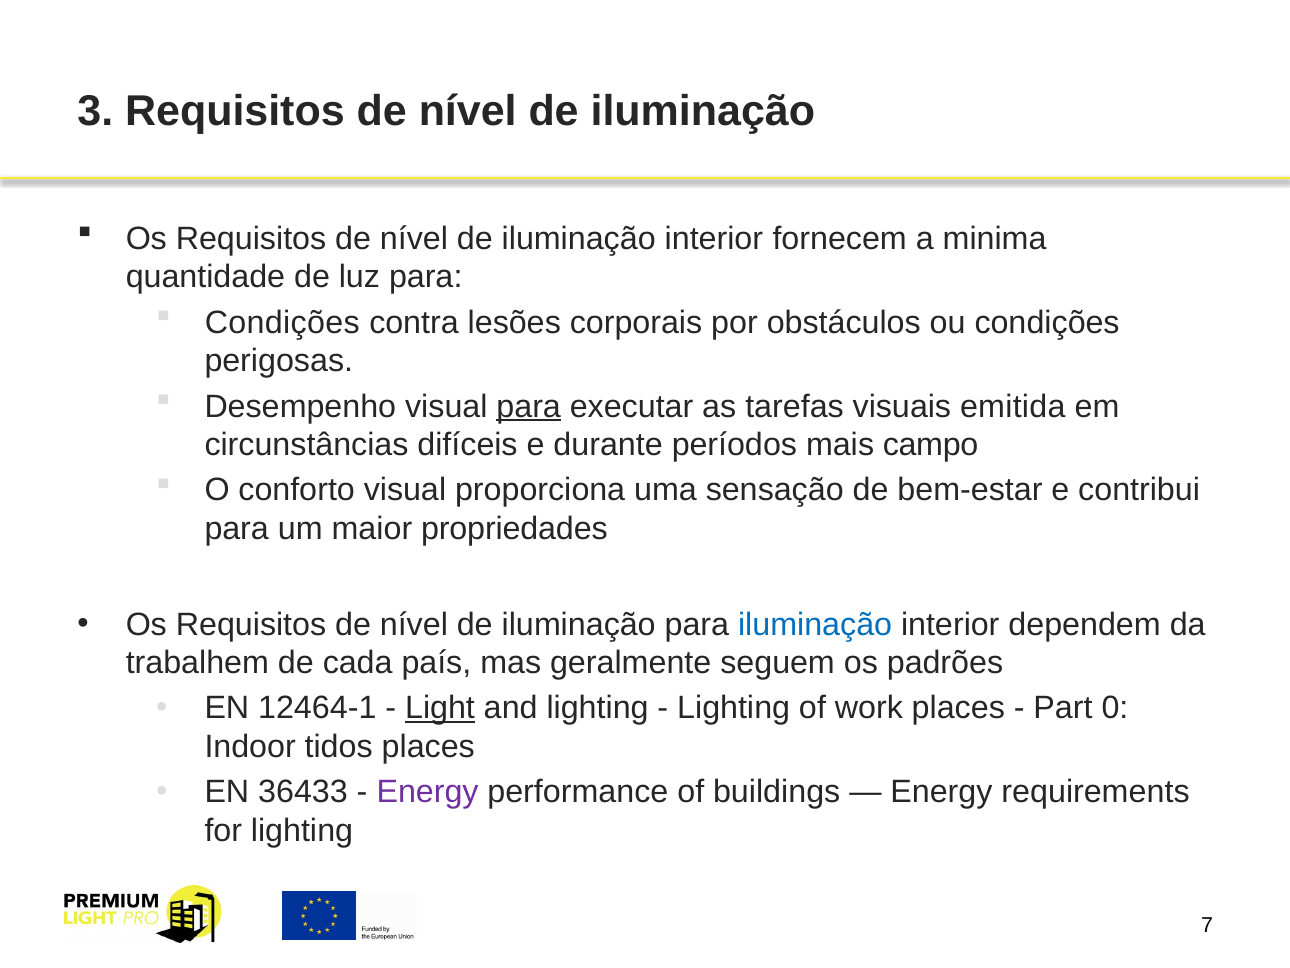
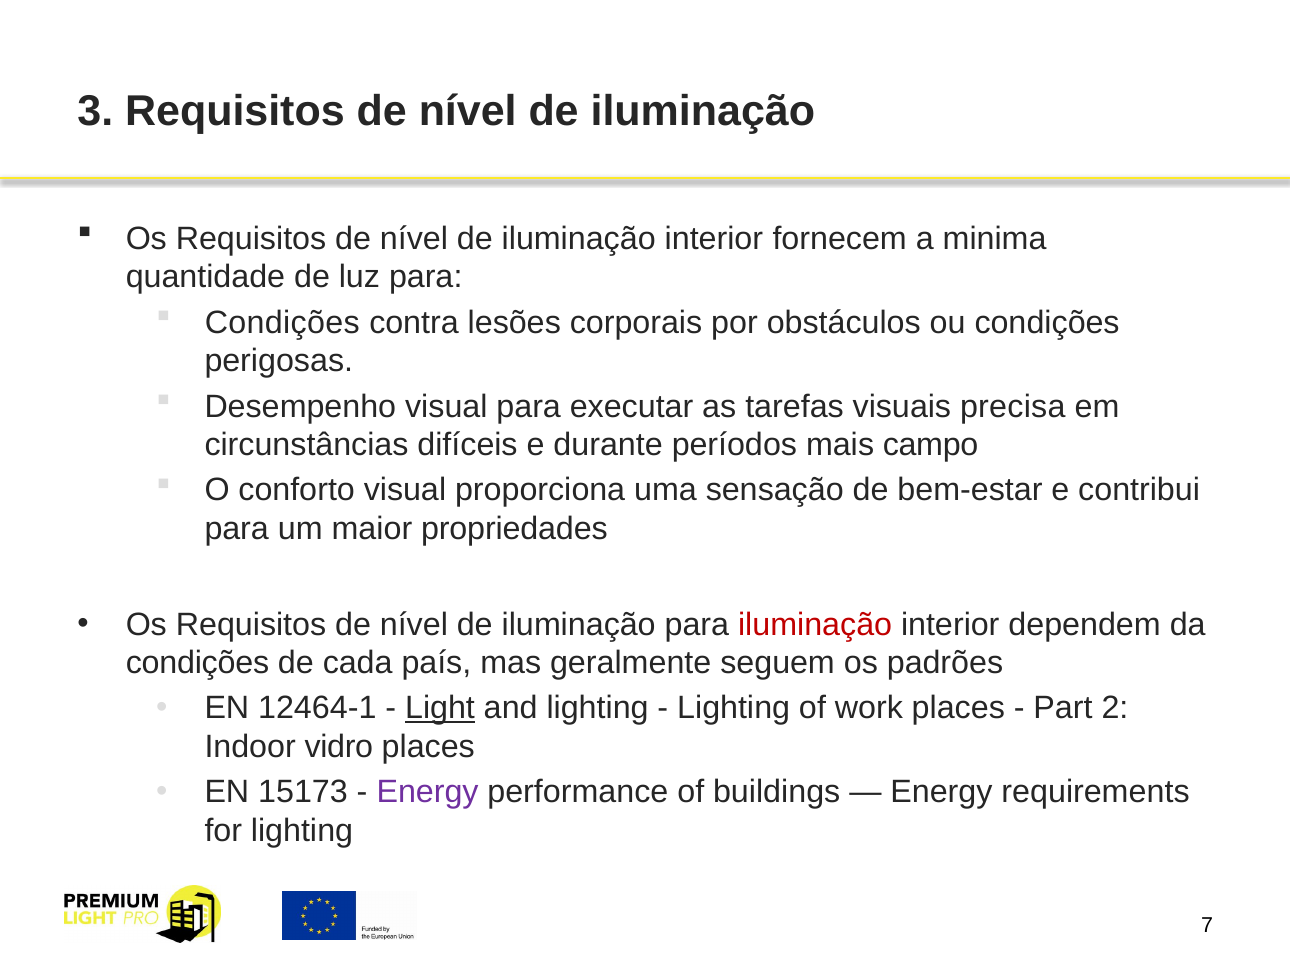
para at (529, 406) underline: present -> none
emitida: emitida -> precisa
iluminação at (815, 624) colour: blue -> red
trabalhem at (197, 663): trabalhem -> condições
0: 0 -> 2
tidos: tidos -> vidro
36433: 36433 -> 15173
